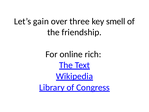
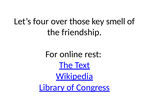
gain: gain -> four
three: three -> those
rich: rich -> rest
